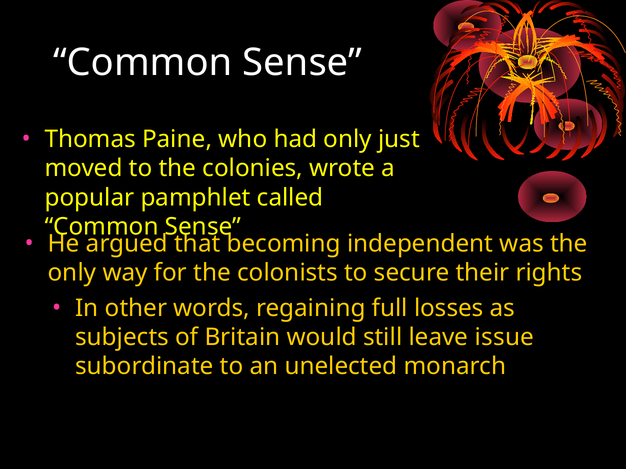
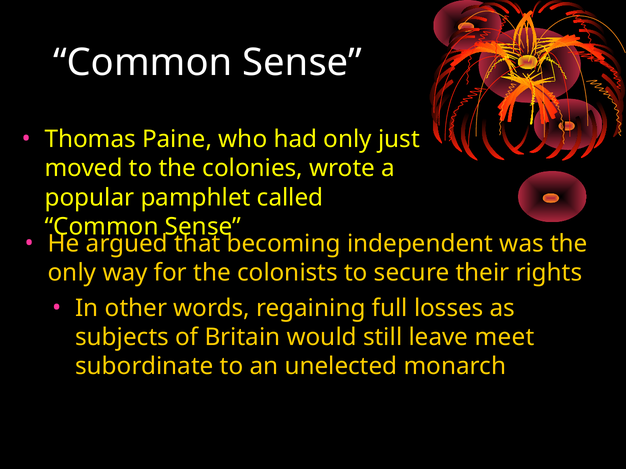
issue: issue -> meet
